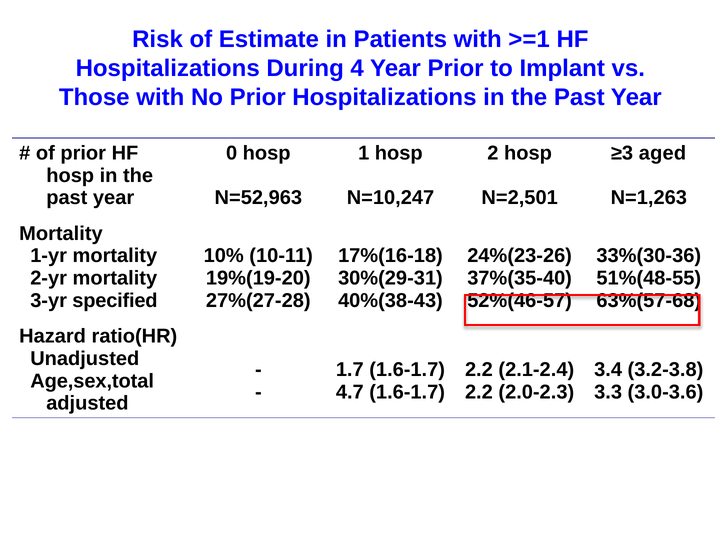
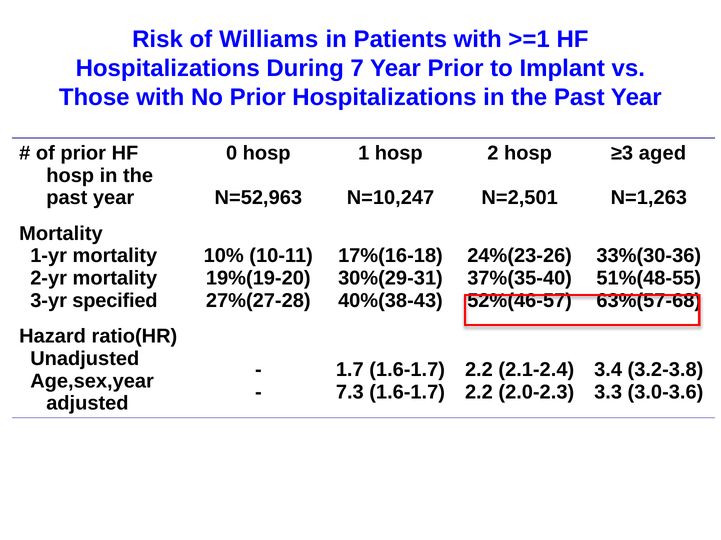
Estimate: Estimate -> Williams
4: 4 -> 7
Age,sex,total: Age,sex,total -> Age,sex,year
4.7: 4.7 -> 7.3
